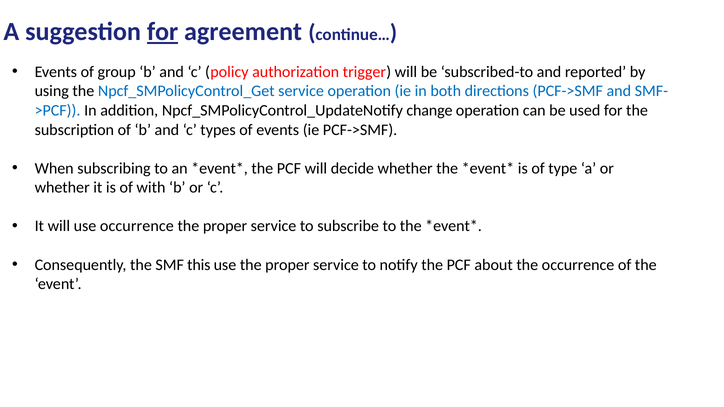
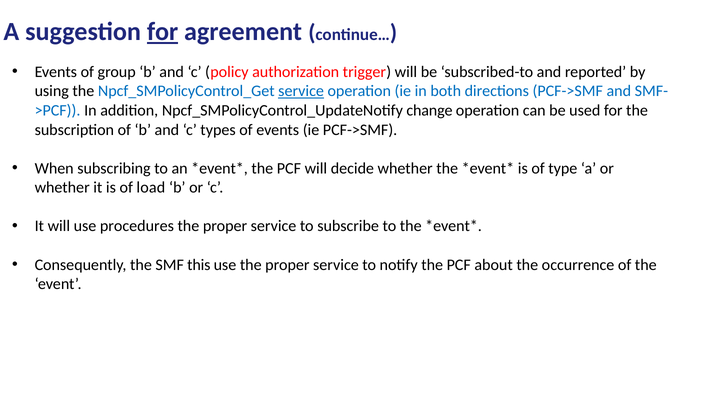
service at (301, 91) underline: none -> present
with: with -> load
use occurrence: occurrence -> procedures
